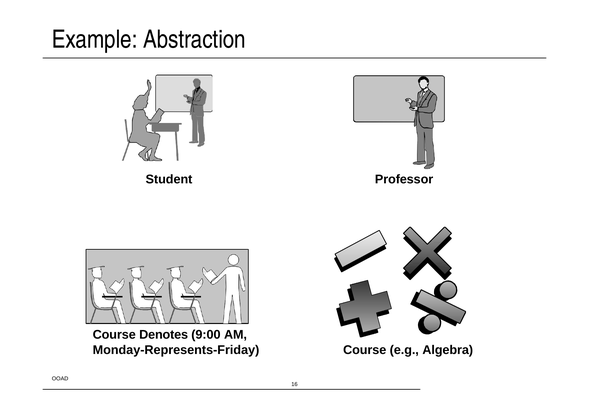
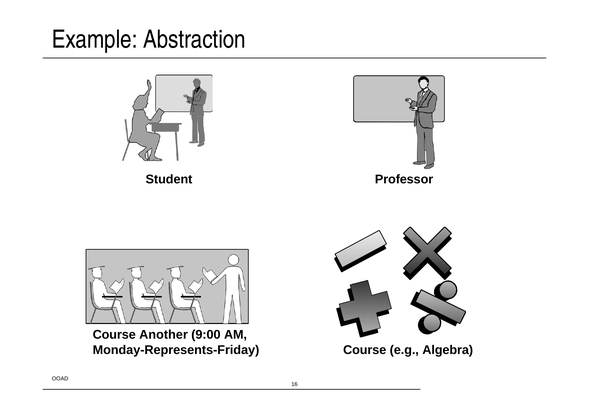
Denotes: Denotes -> Another
